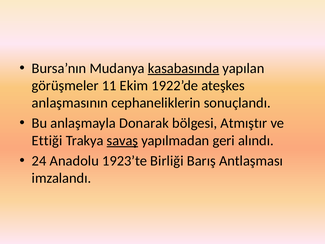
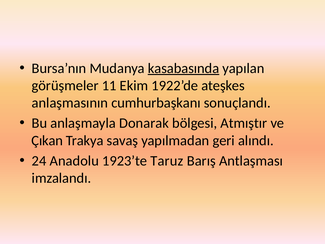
cephaneliklerin: cephaneliklerin -> cumhurbaşkanı
Ettiği: Ettiği -> Çıkan
savaş underline: present -> none
Birliği: Birliği -> Taruz
